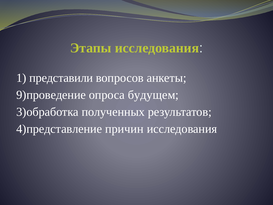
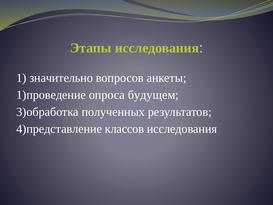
представили: представили -> значительно
9)проведение: 9)проведение -> 1)проведение
причин: причин -> классов
